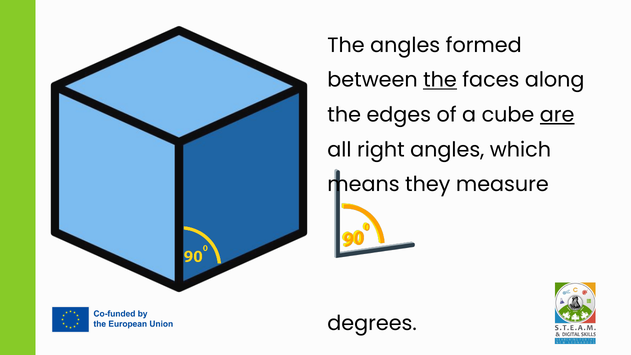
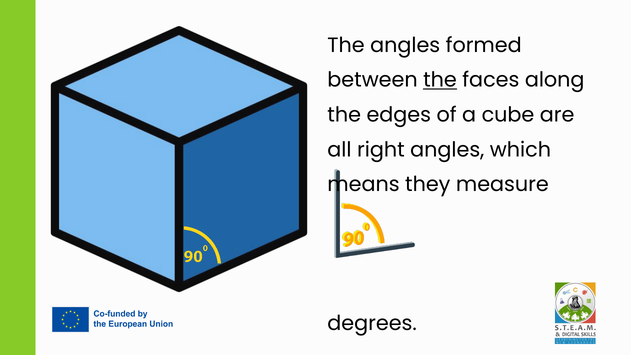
are underline: present -> none
